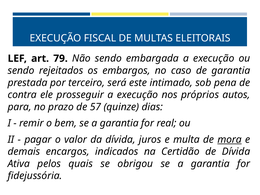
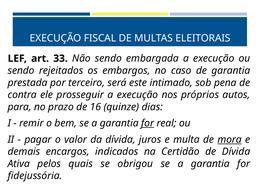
79: 79 -> 33
57: 57 -> 16
for at (148, 123) underline: none -> present
